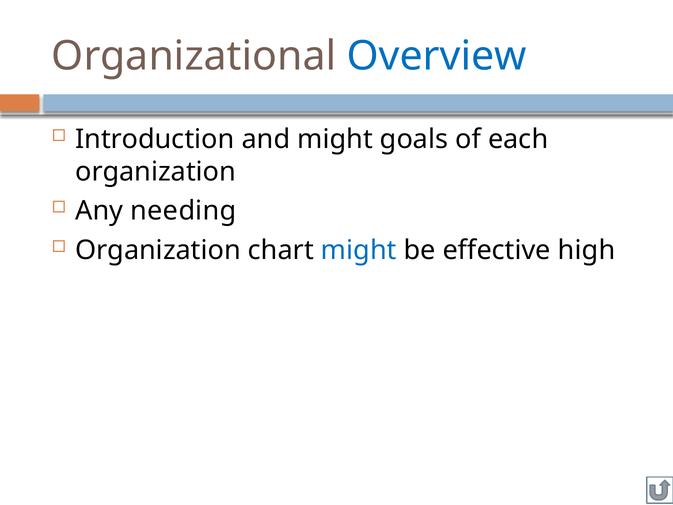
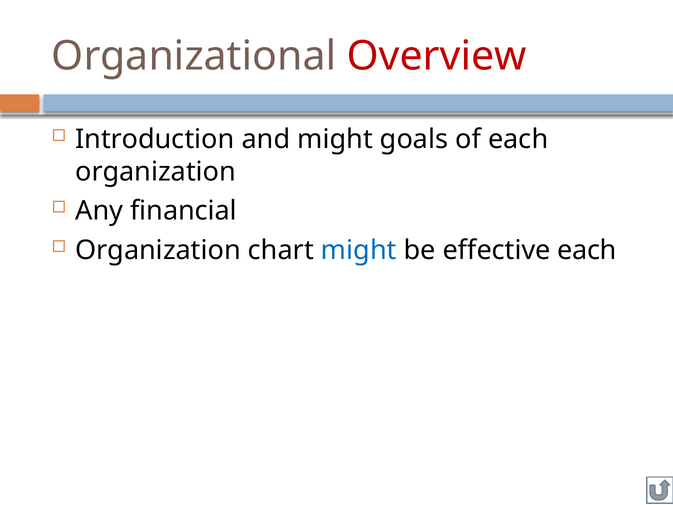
Overview colour: blue -> red
needing: needing -> financial
effective high: high -> each
